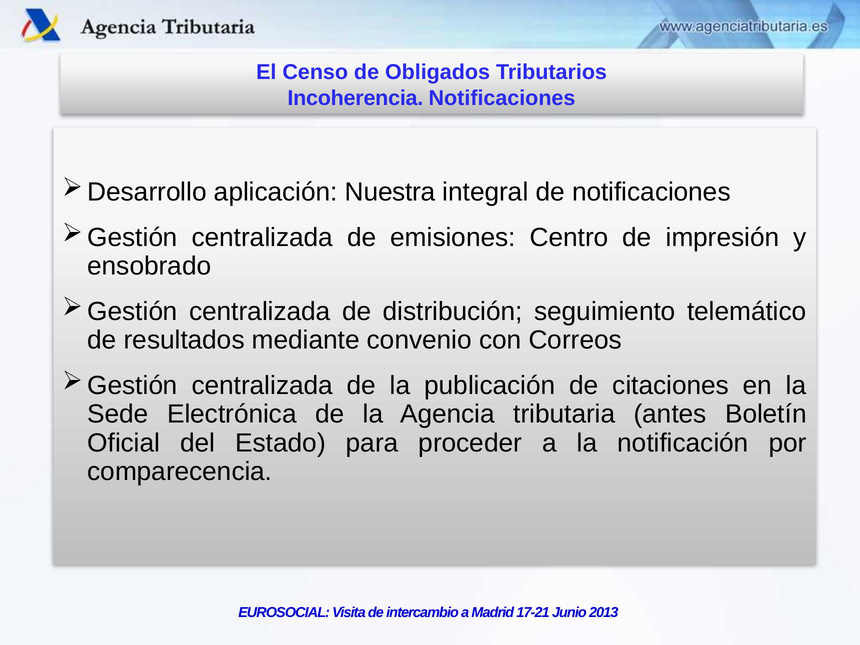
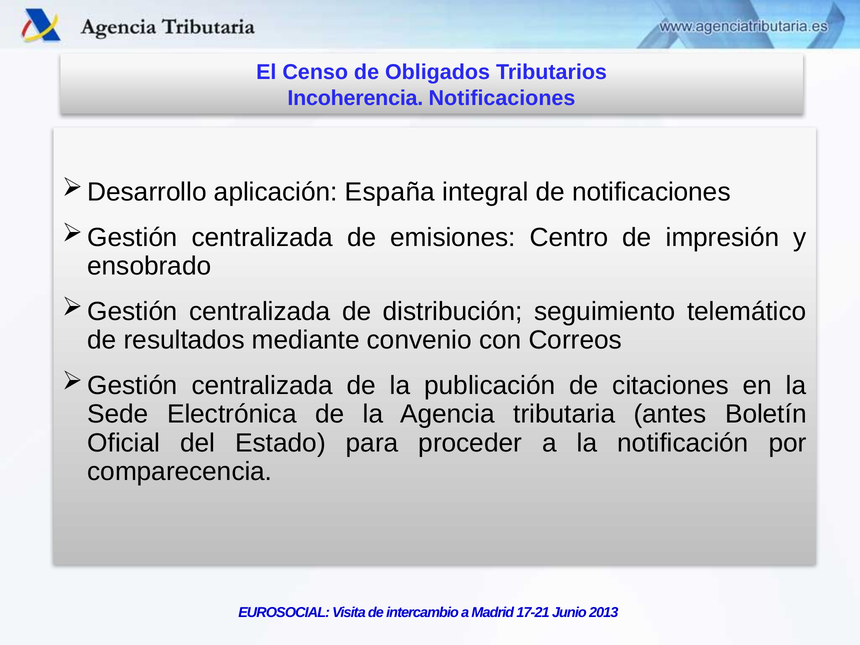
Nuestra: Nuestra -> España
